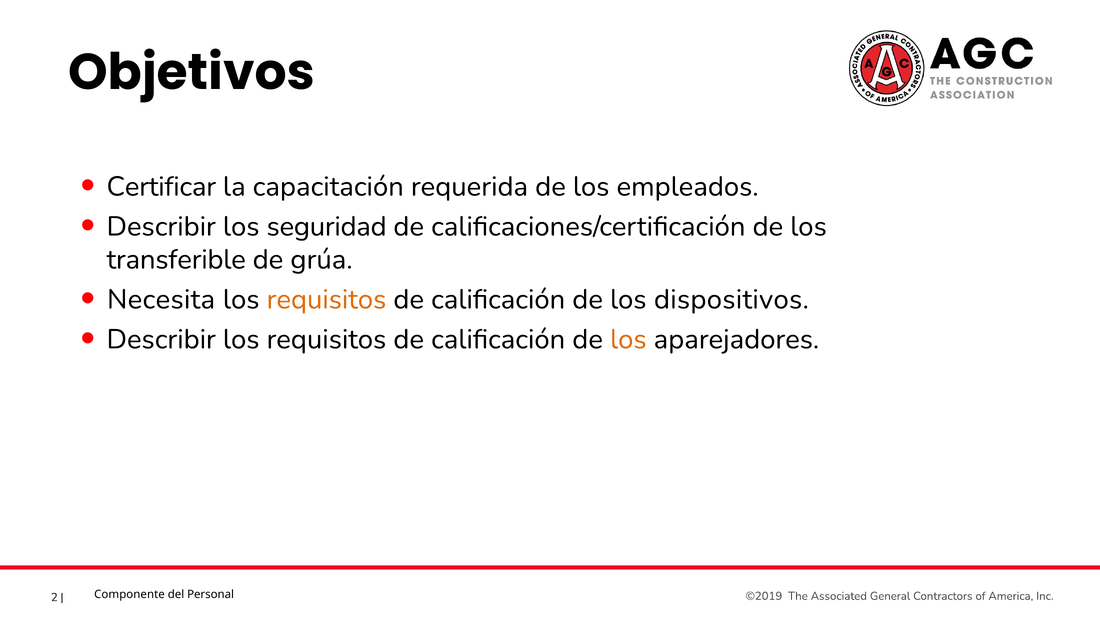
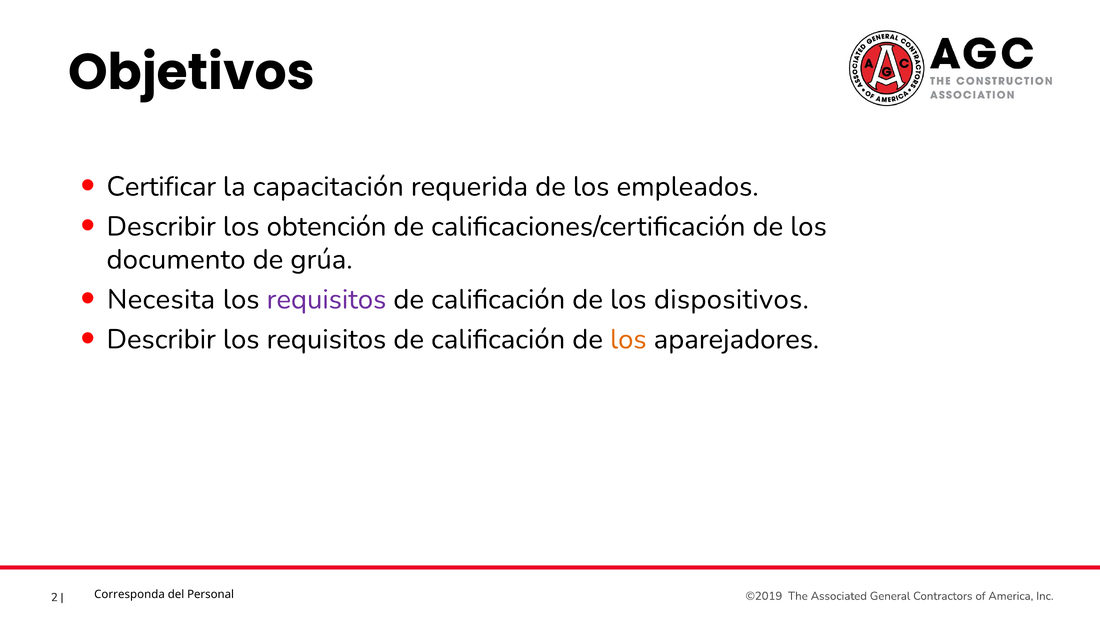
seguridad: seguridad -> obtención
transferible: transferible -> documento
requisitos at (326, 299) colour: orange -> purple
Componente: Componente -> Corresponda
